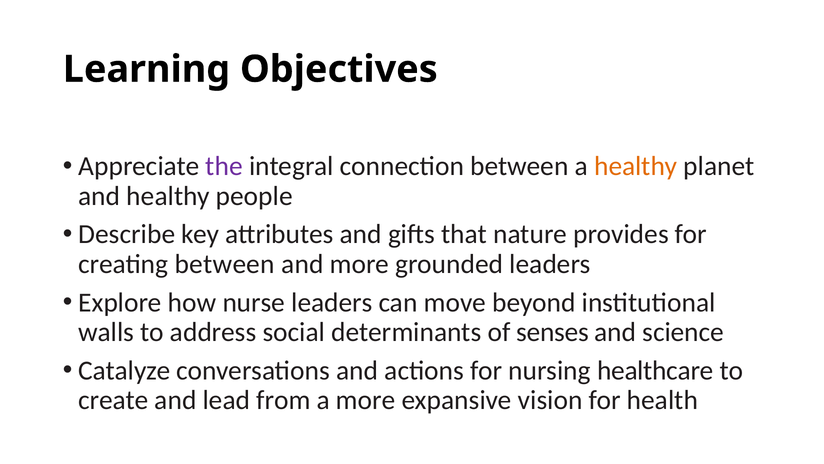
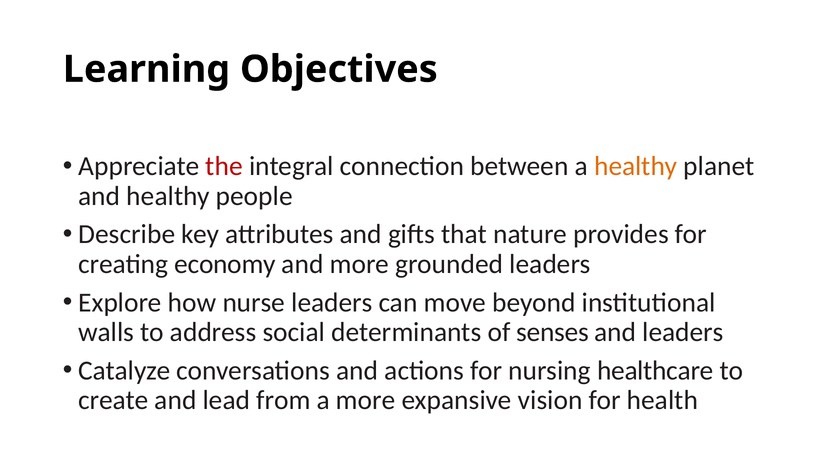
the colour: purple -> red
creating between: between -> economy
and science: science -> leaders
